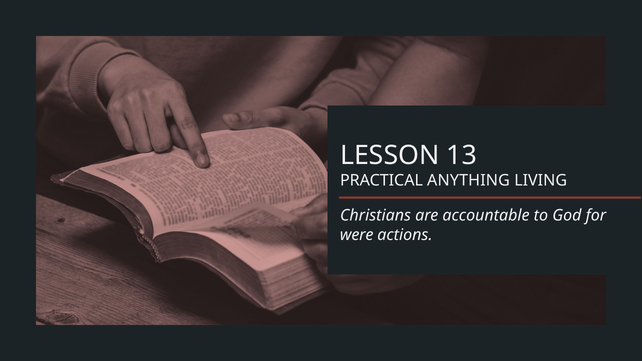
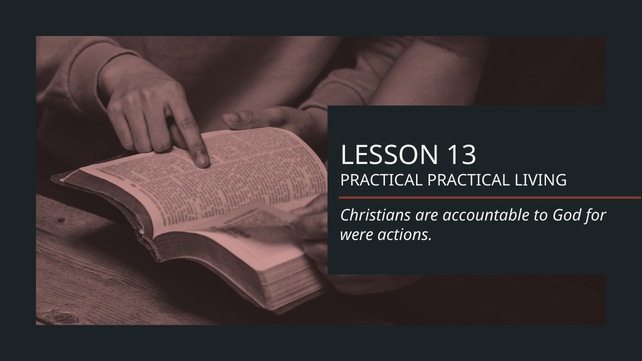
PRACTICAL ANYTHING: ANYTHING -> PRACTICAL
